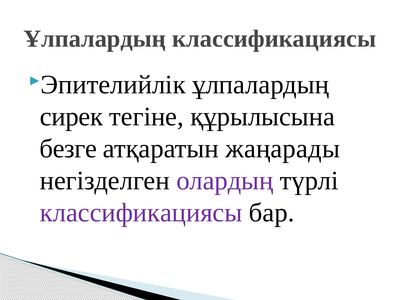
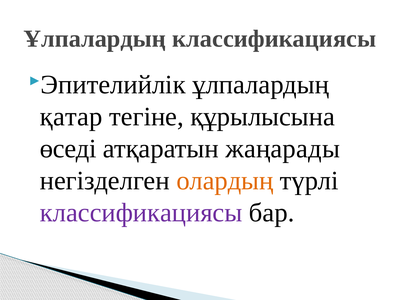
сирек: сирек -> қатар
безге: безге -> өседі
олардың colour: purple -> orange
